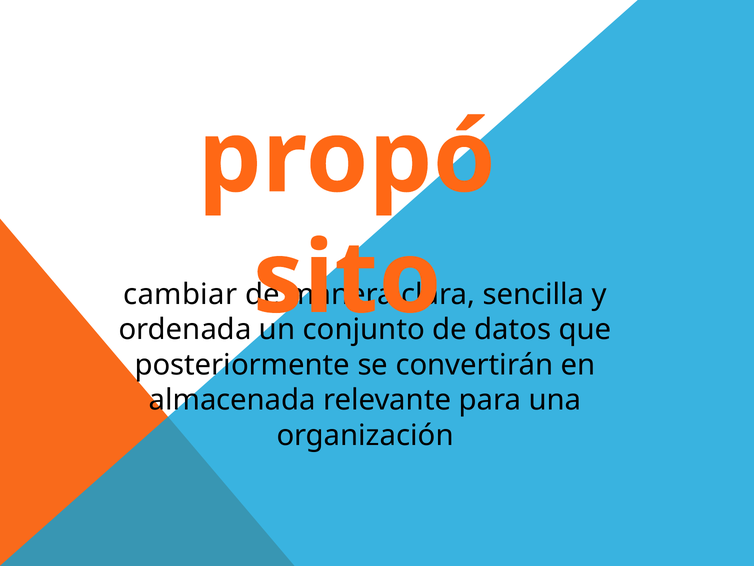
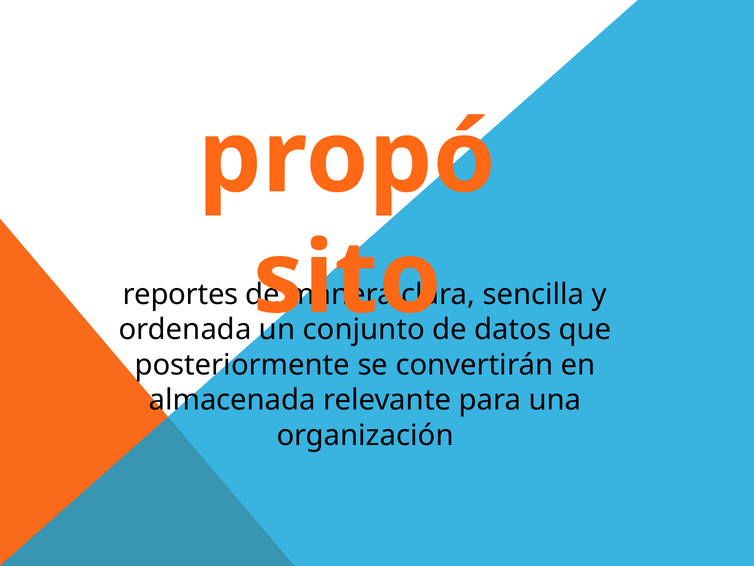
cambiar: cambiar -> reportes
